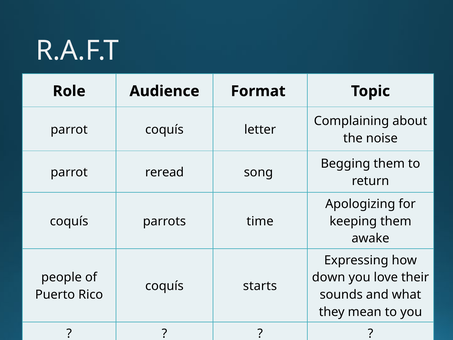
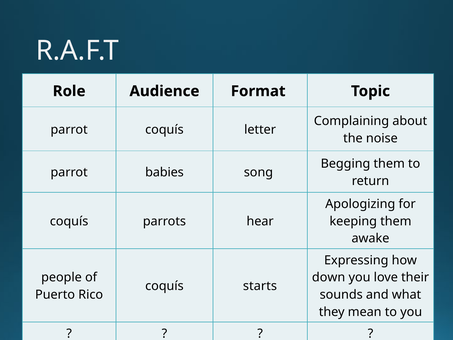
reread: reread -> babies
time: time -> hear
